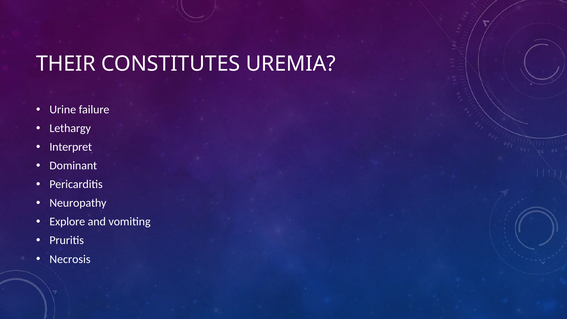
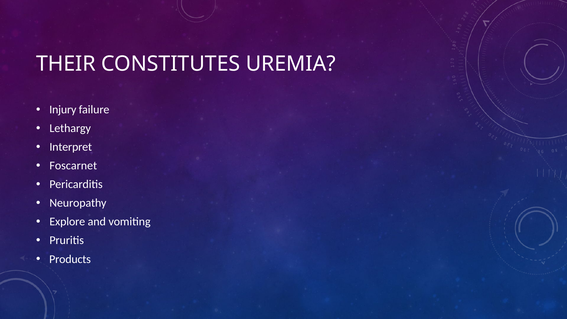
Urine: Urine -> Injury
Dominant: Dominant -> Foscarnet
Necrosis: Necrosis -> Products
